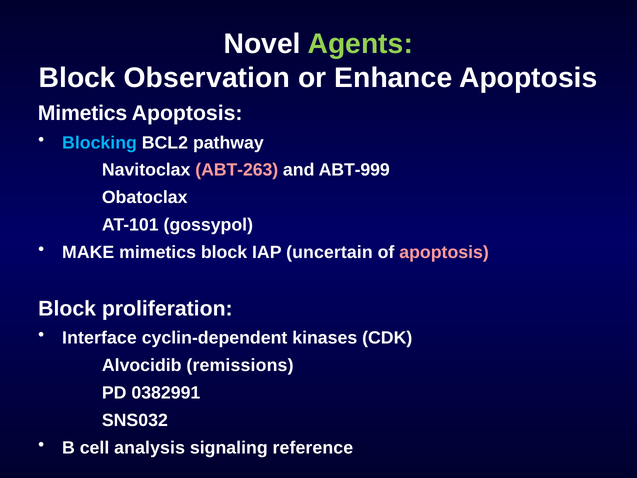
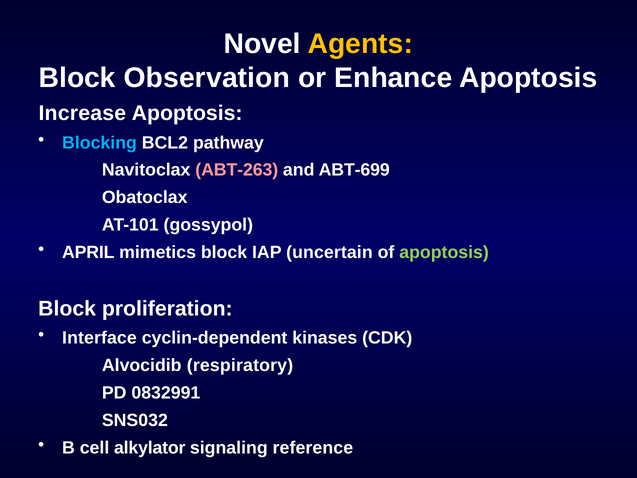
Agents colour: light green -> yellow
Mimetics at (83, 113): Mimetics -> Increase
ABT-999: ABT-999 -> ABT-699
MAKE: MAKE -> APRIL
apoptosis at (444, 252) colour: pink -> light green
remissions: remissions -> respiratory
0382991: 0382991 -> 0832991
analysis: analysis -> alkylator
